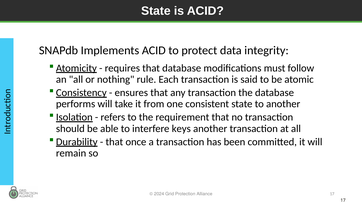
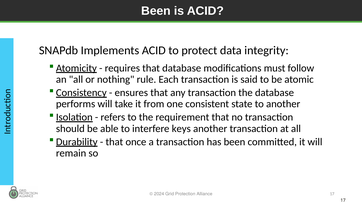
State at (156, 11): State -> Been
